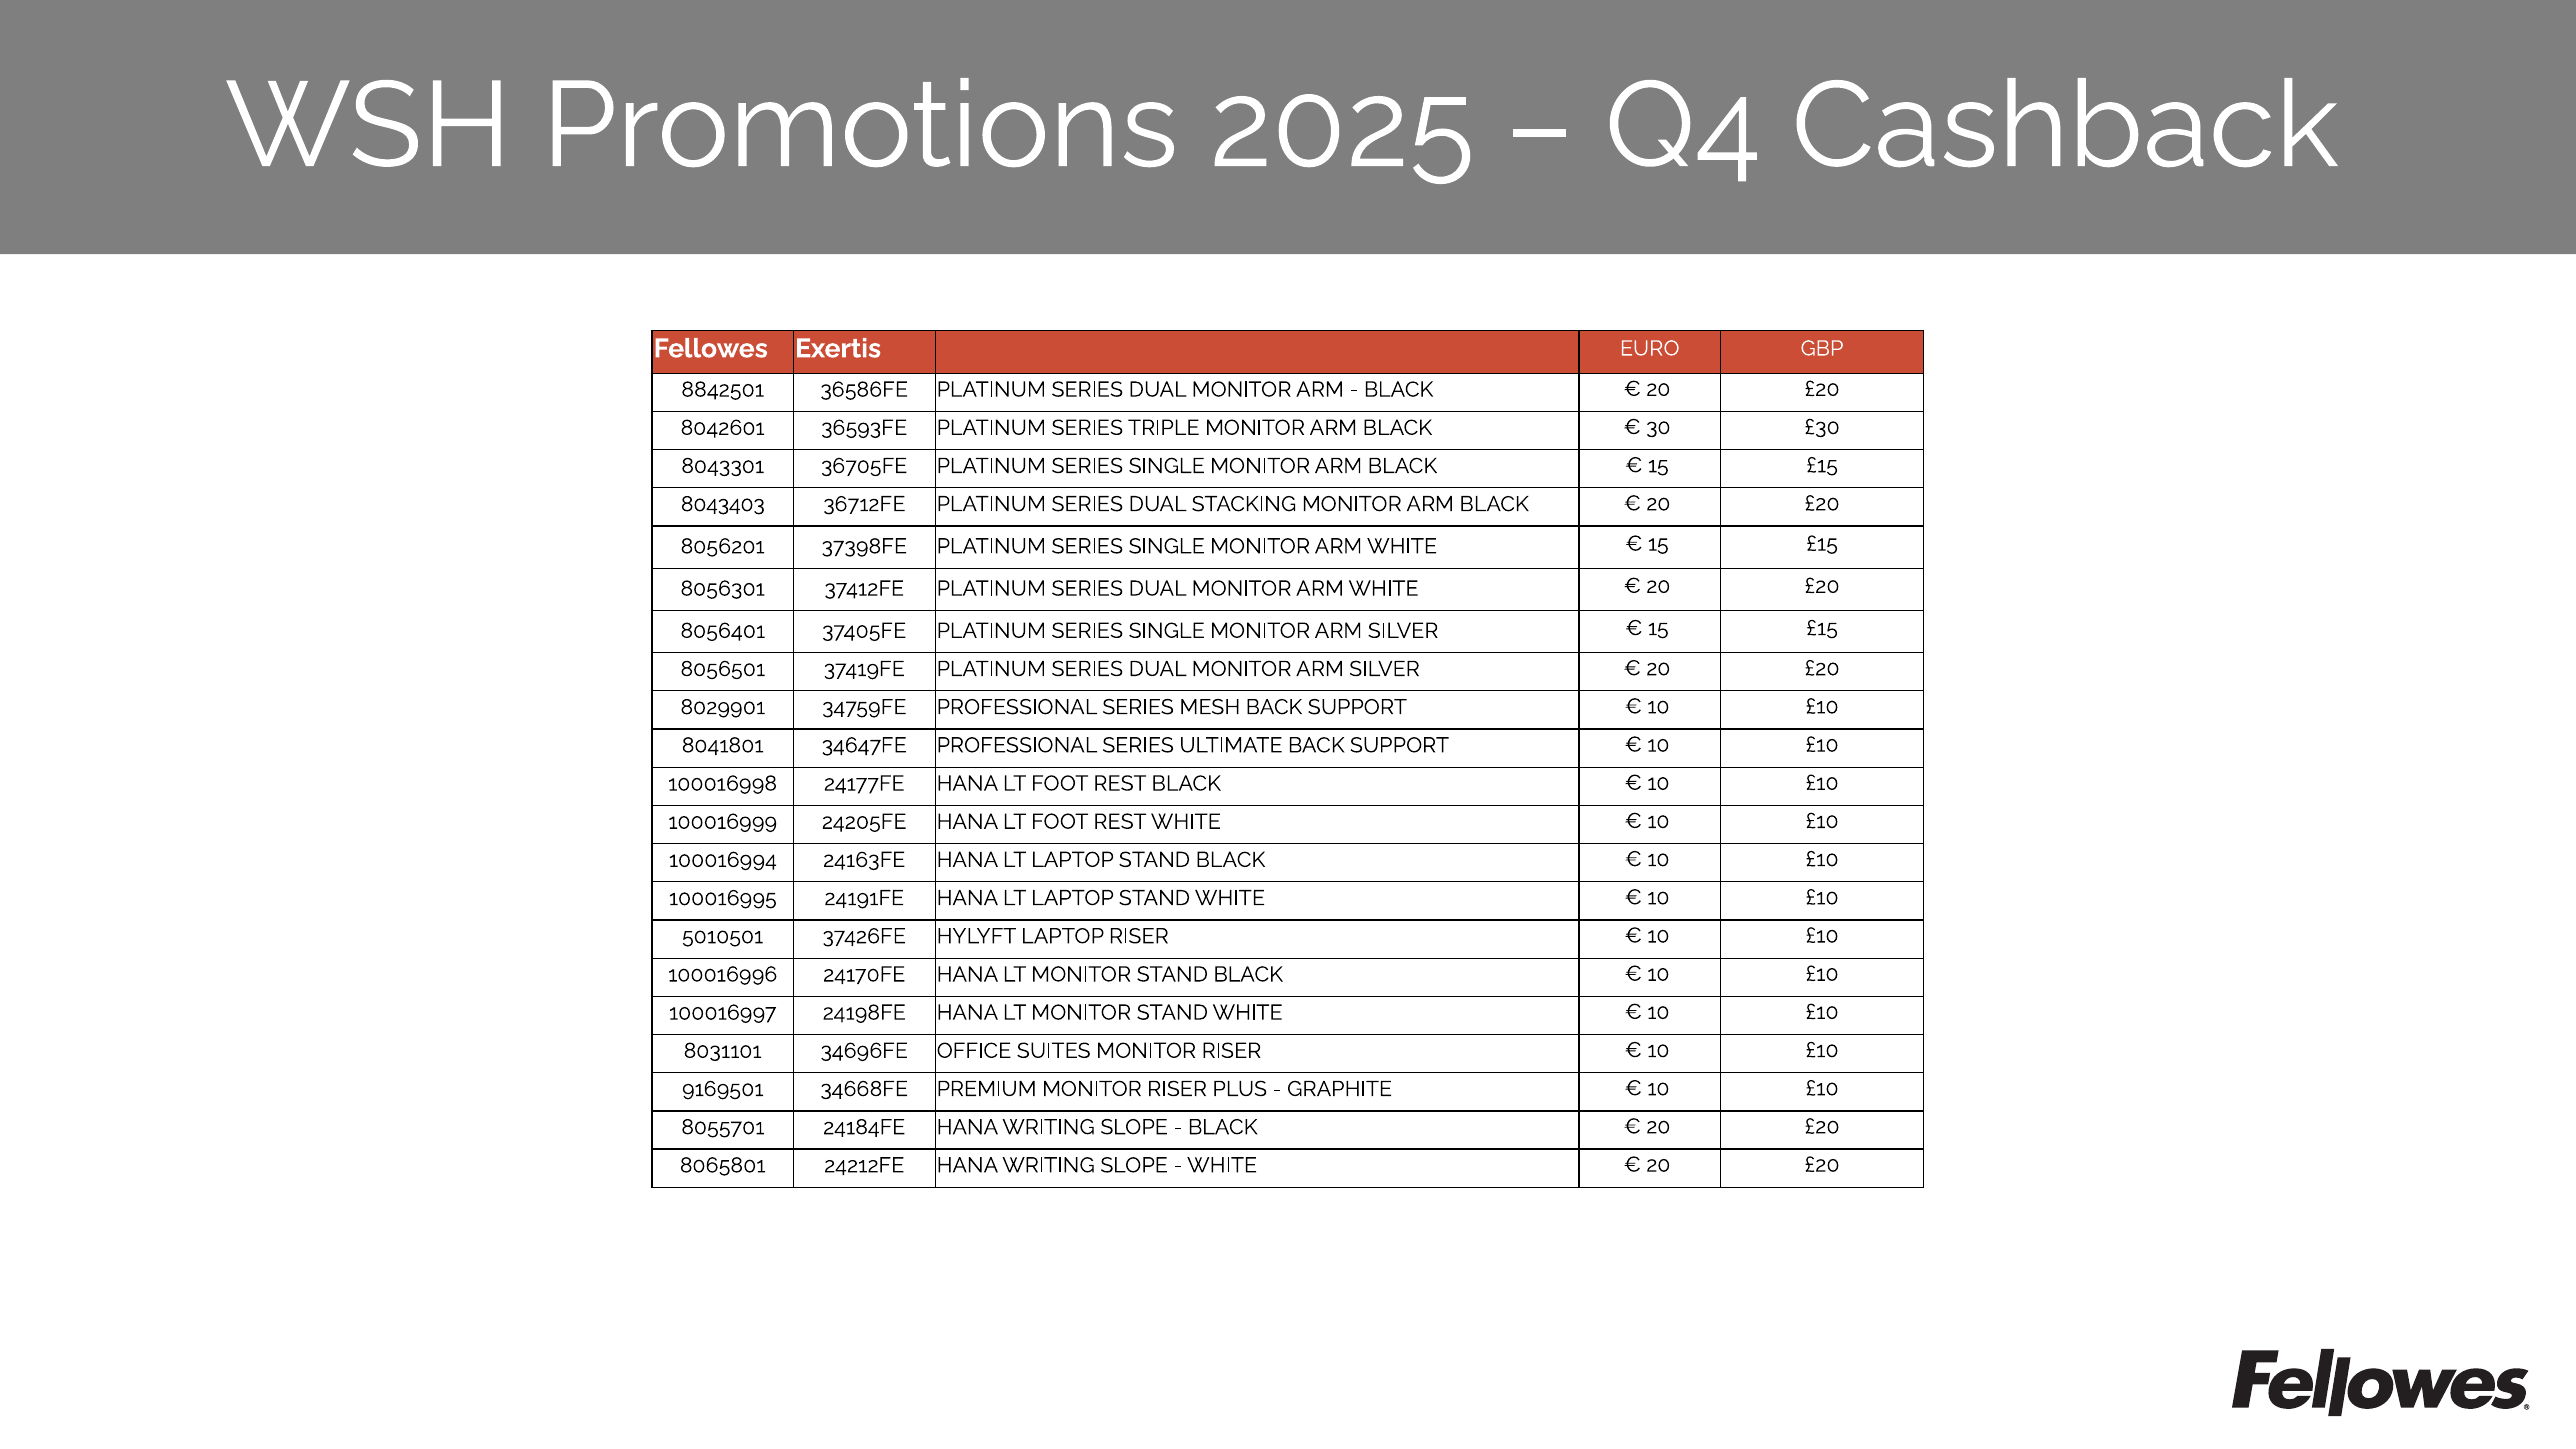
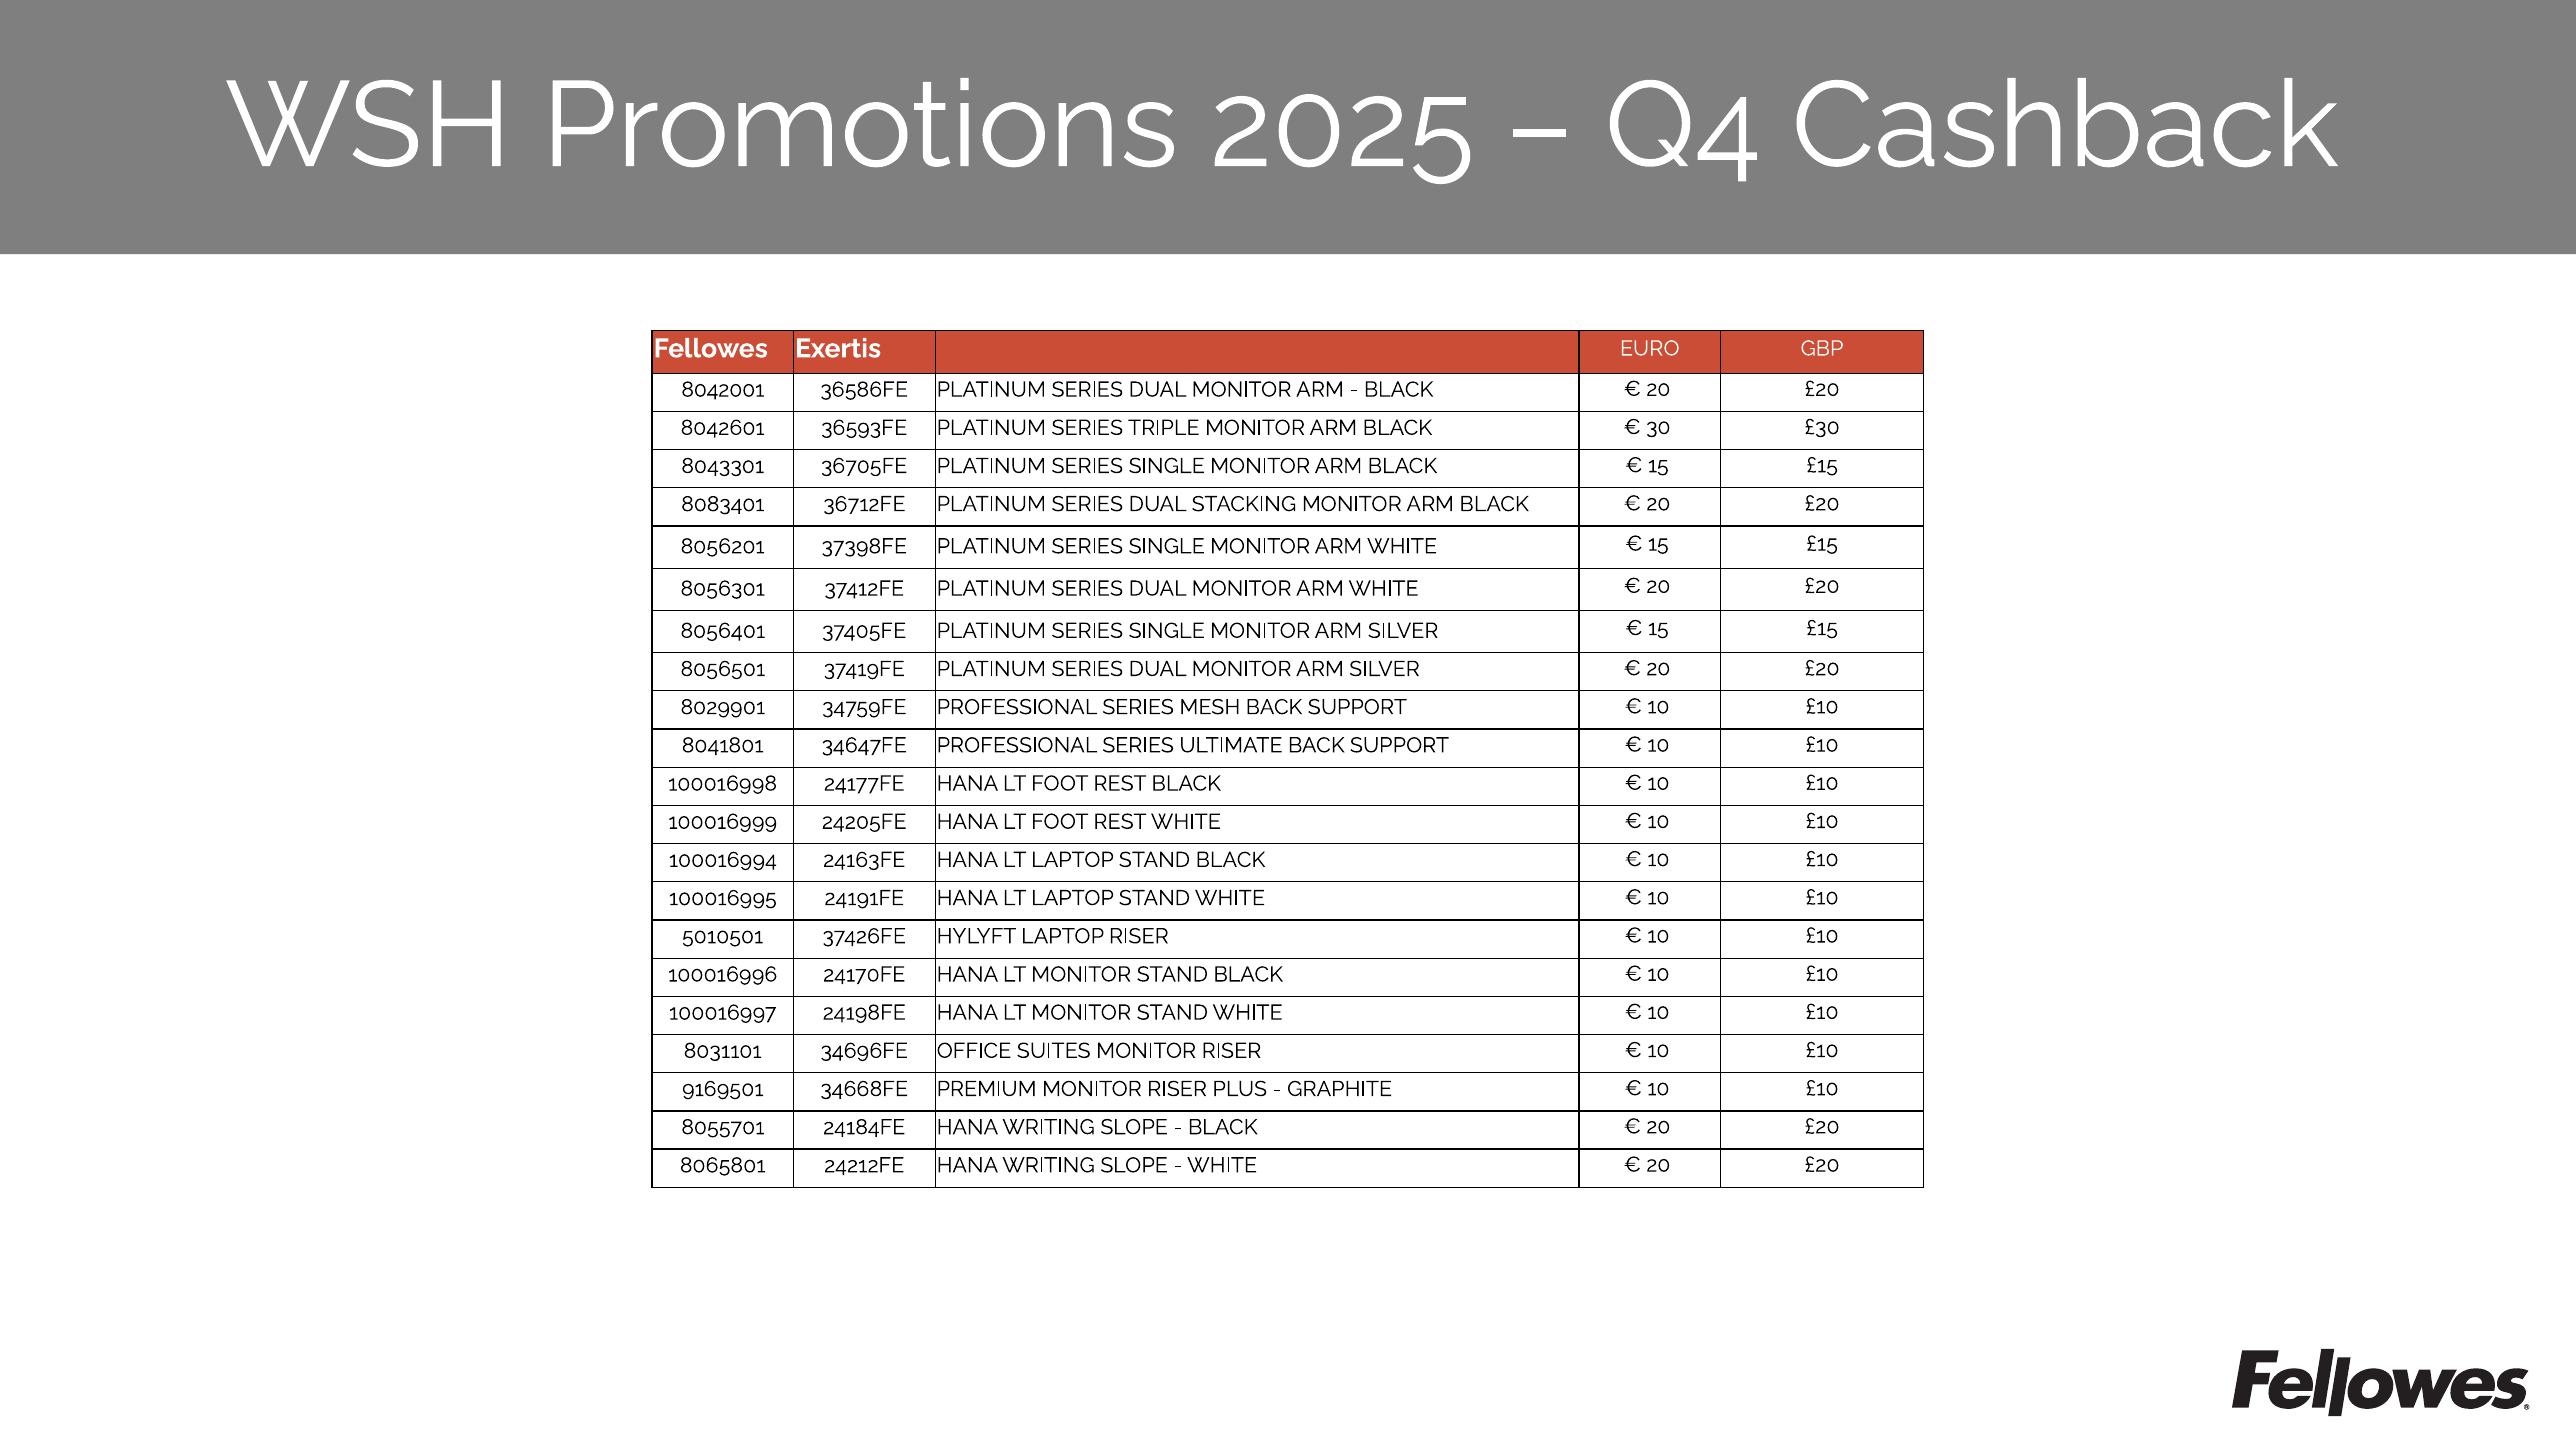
8842501: 8842501 -> 8042001
8043403: 8043403 -> 8083401
